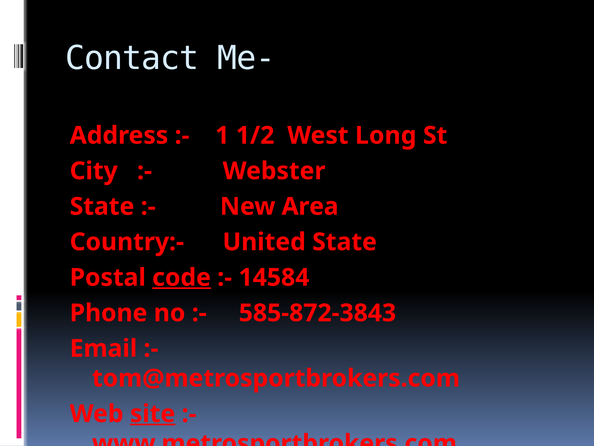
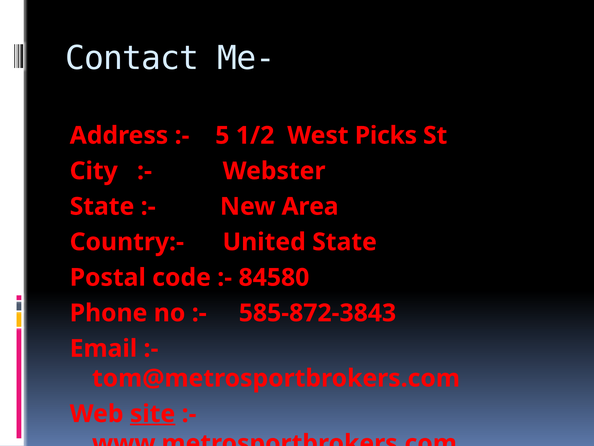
1: 1 -> 5
Long: Long -> Picks
code underline: present -> none
14584: 14584 -> 84580
